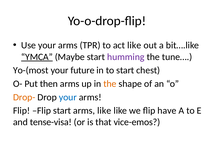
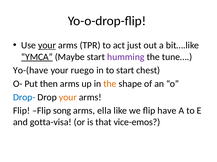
your at (47, 46) underline: none -> present
act like: like -> just
Yo-(most: Yo-(most -> Yo-(have
future: future -> ruego
Drop- colour: orange -> blue
your at (68, 98) colour: blue -> orange
Flip start: start -> song
arms like: like -> ella
tense-visa: tense-visa -> gotta-visa
